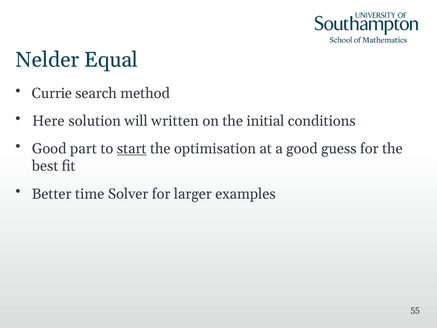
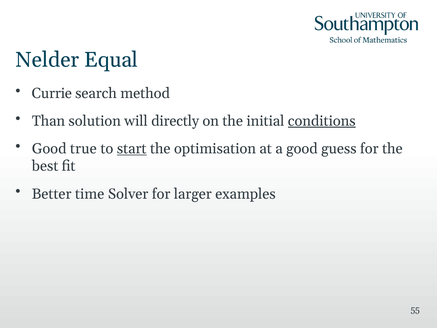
Here: Here -> Than
written: written -> directly
conditions underline: none -> present
part: part -> true
